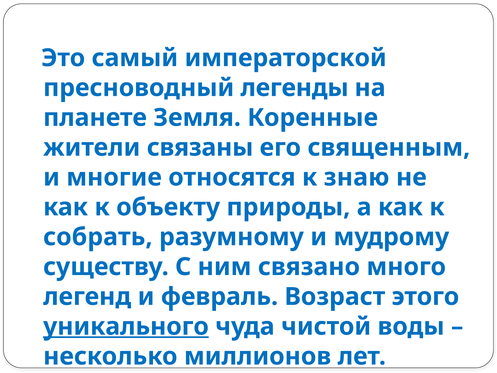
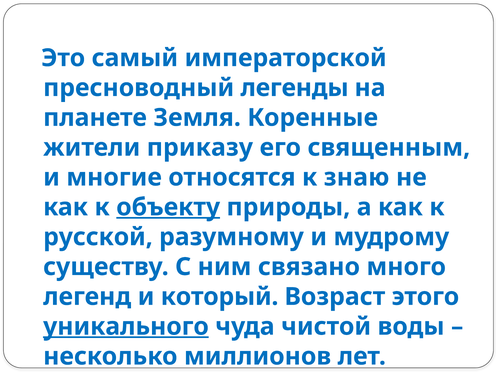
связаны: связаны -> приказу
объекту underline: none -> present
собрать: собрать -> русской
февраль: февраль -> который
